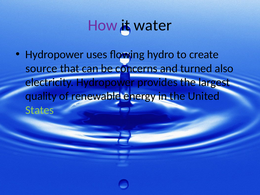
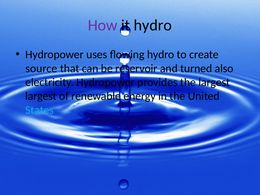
it water: water -> hydro
concerns: concerns -> reservoir
quality at (41, 96): quality -> largest
States colour: light green -> light blue
